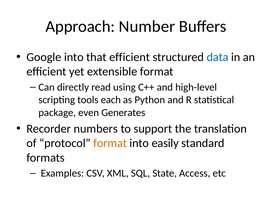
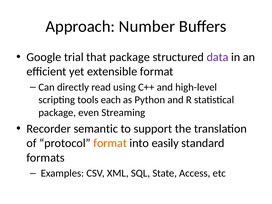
Google into: into -> trial
that efficient: efficient -> package
data colour: blue -> purple
Generates: Generates -> Streaming
numbers: numbers -> semantic
